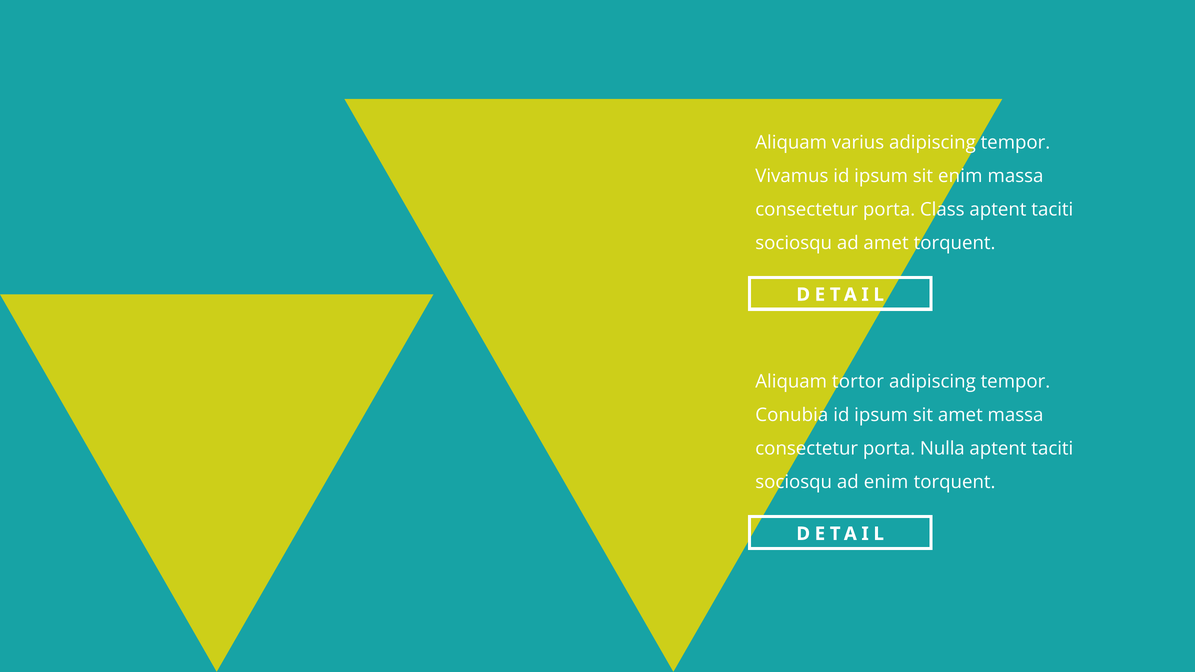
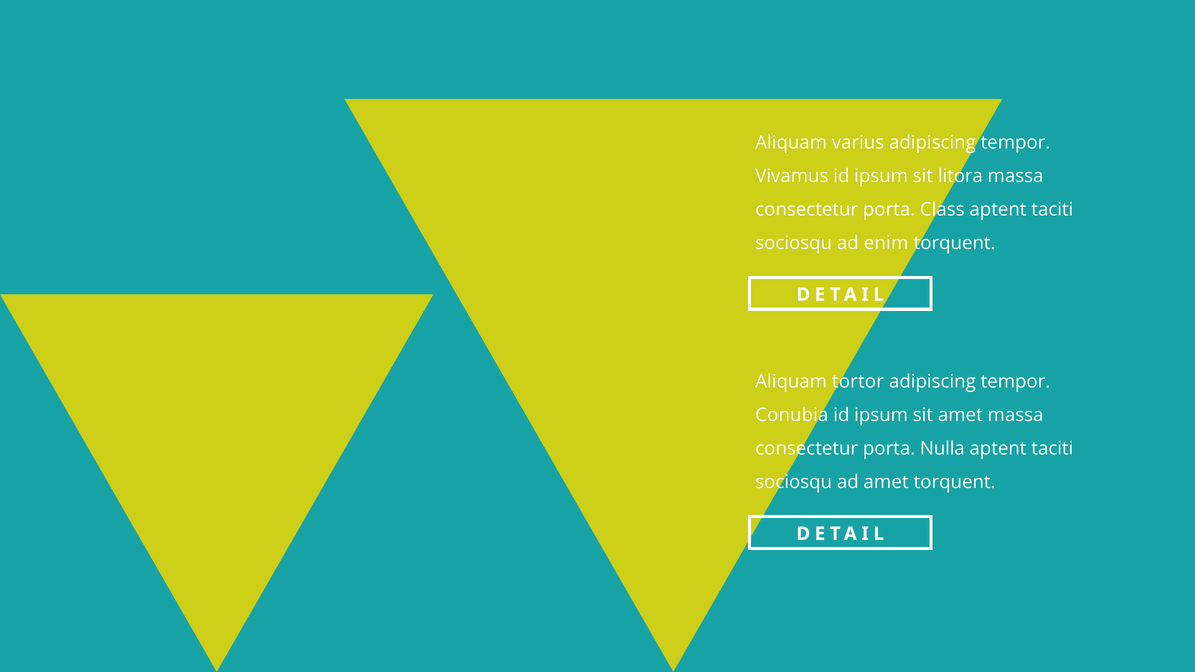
sit enim: enim -> litora
ad amet: amet -> enim
ad enim: enim -> amet
